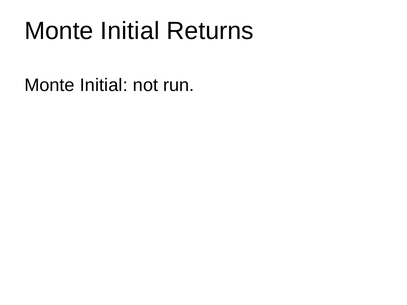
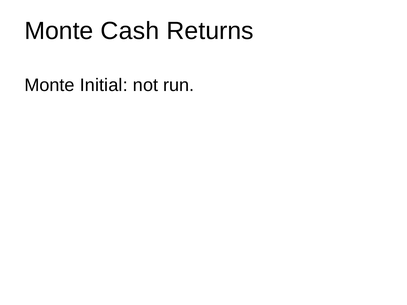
Initial at (130, 31): Initial -> Cash
